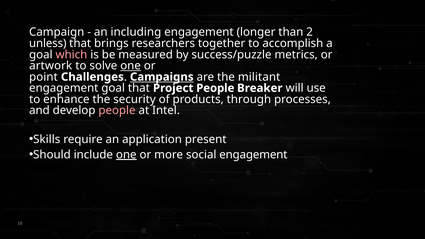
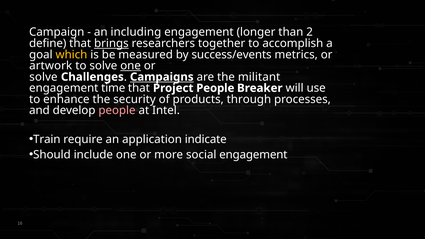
unless: unless -> define
brings underline: none -> present
which colour: pink -> yellow
success/puzzle: success/puzzle -> success/events
point at (43, 77): point -> solve
engagement goal: goal -> time
Skills: Skills -> Train
present: present -> indicate
one at (126, 155) underline: present -> none
